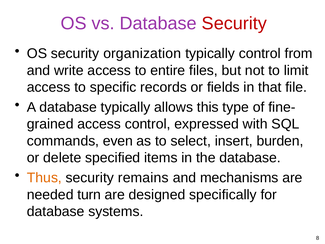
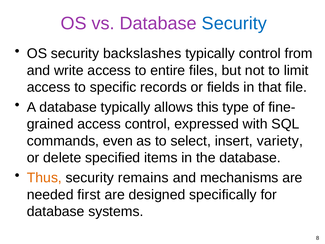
Security at (234, 23) colour: red -> blue
organization: organization -> backslashes
burden: burden -> variety
turn: turn -> first
